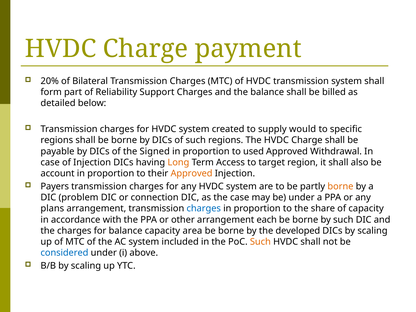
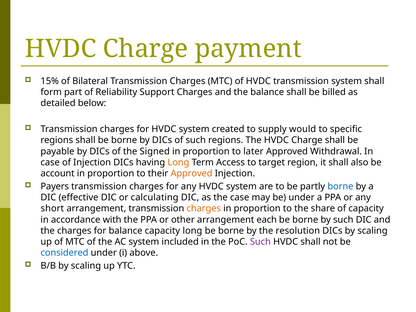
20%: 20% -> 15%
used: used -> later
borne at (340, 186) colour: orange -> blue
problem: problem -> effective
connection: connection -> calculating
plans: plans -> short
charges at (204, 209) colour: blue -> orange
capacity area: area -> long
developed: developed -> resolution
Such at (260, 242) colour: orange -> purple
